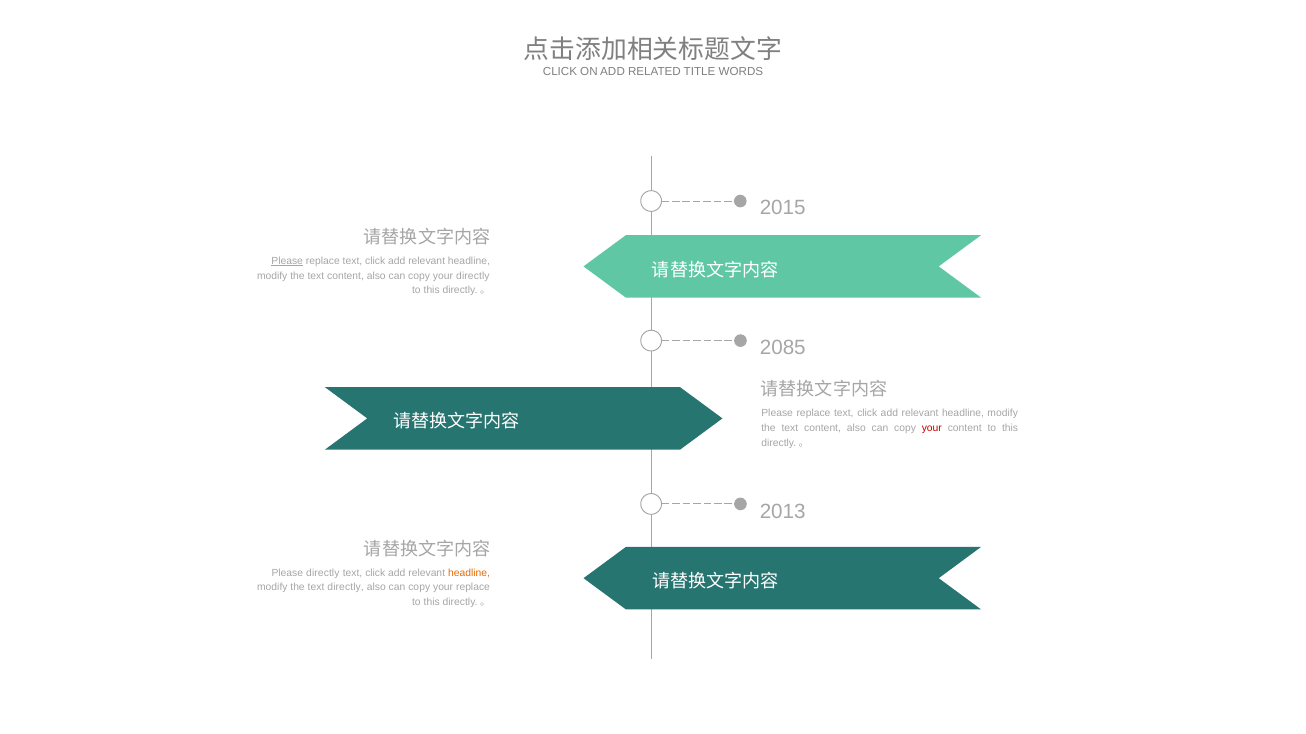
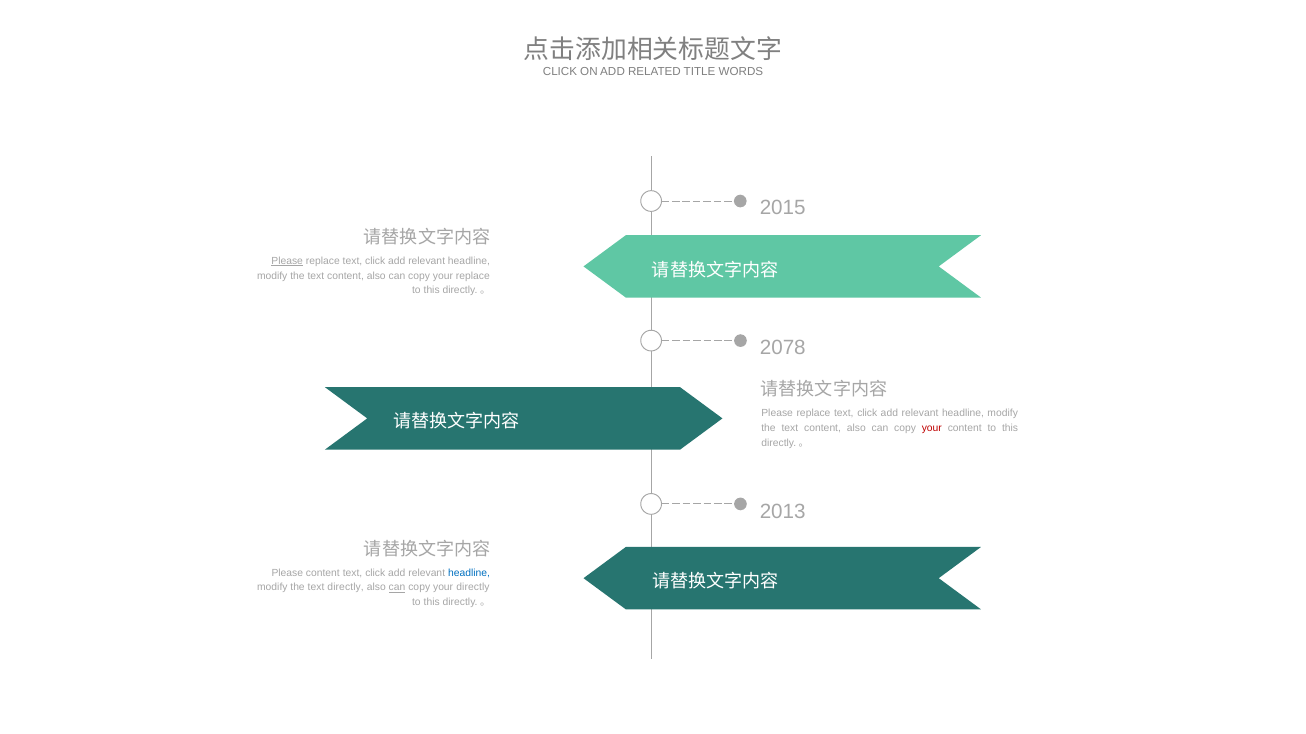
your directly: directly -> replace
2085: 2085 -> 2078
Please directly: directly -> content
headline at (469, 573) colour: orange -> blue
can at (397, 588) underline: none -> present
your replace: replace -> directly
